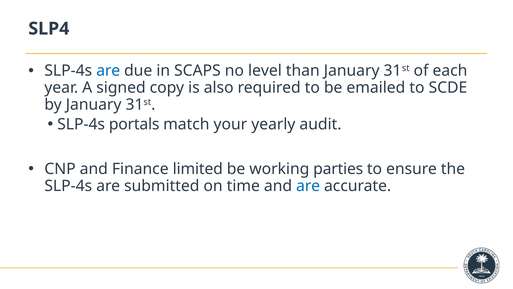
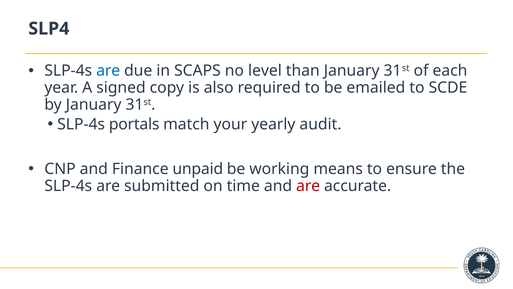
limited: limited -> unpaid
parties: parties -> means
are at (308, 186) colour: blue -> red
